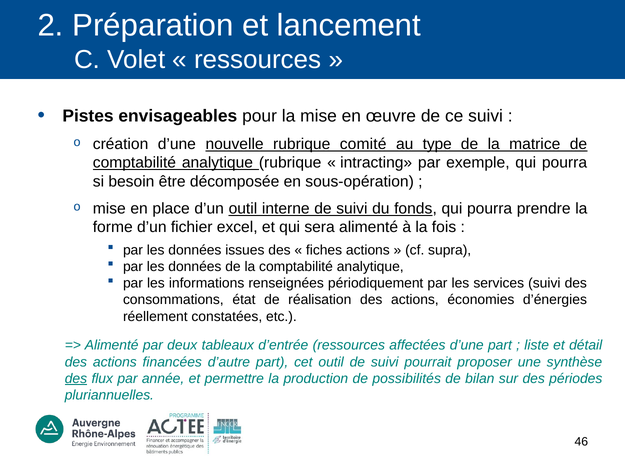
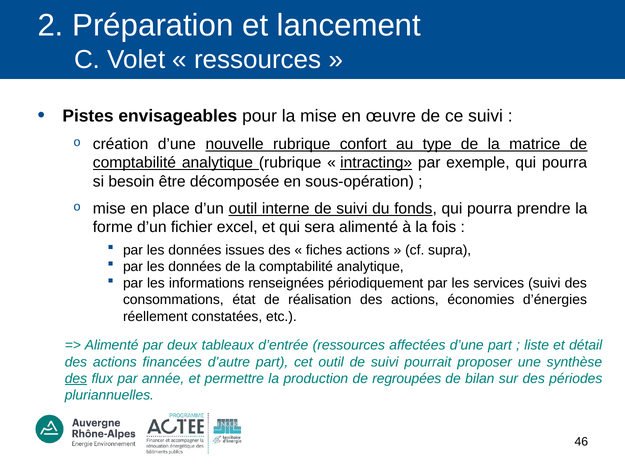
comité: comité -> confort
intracting underline: none -> present
possibilités: possibilités -> regroupées
